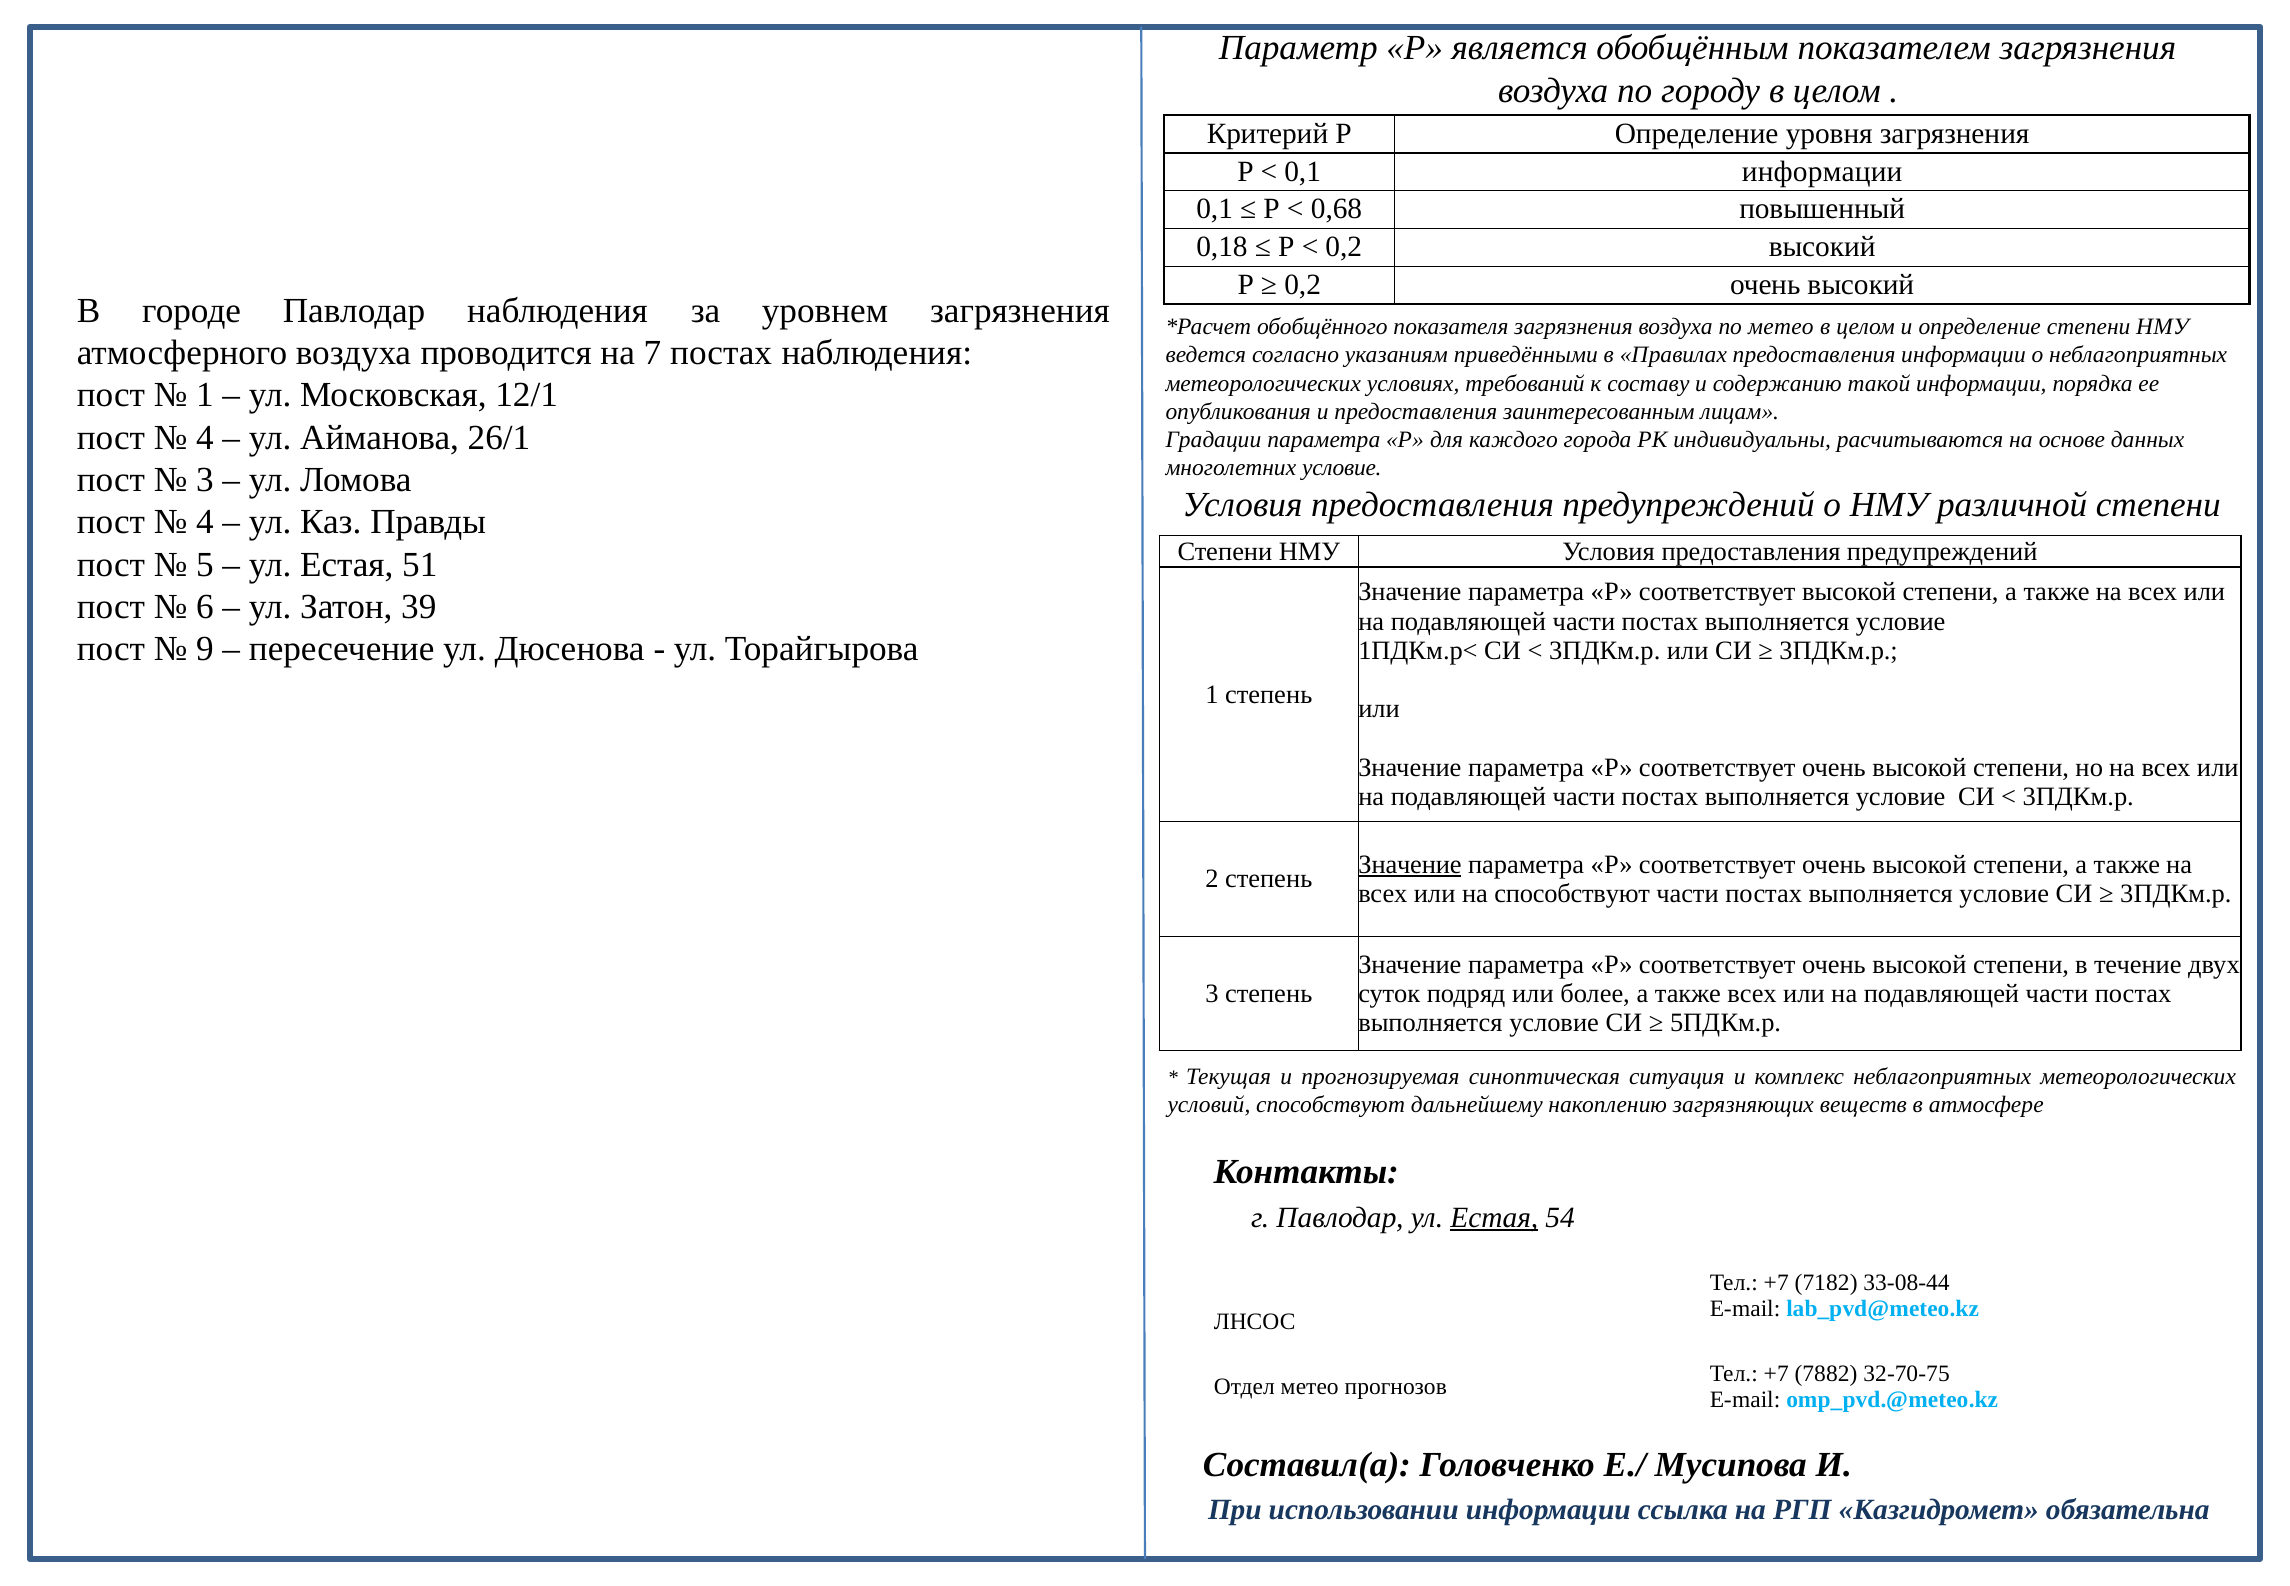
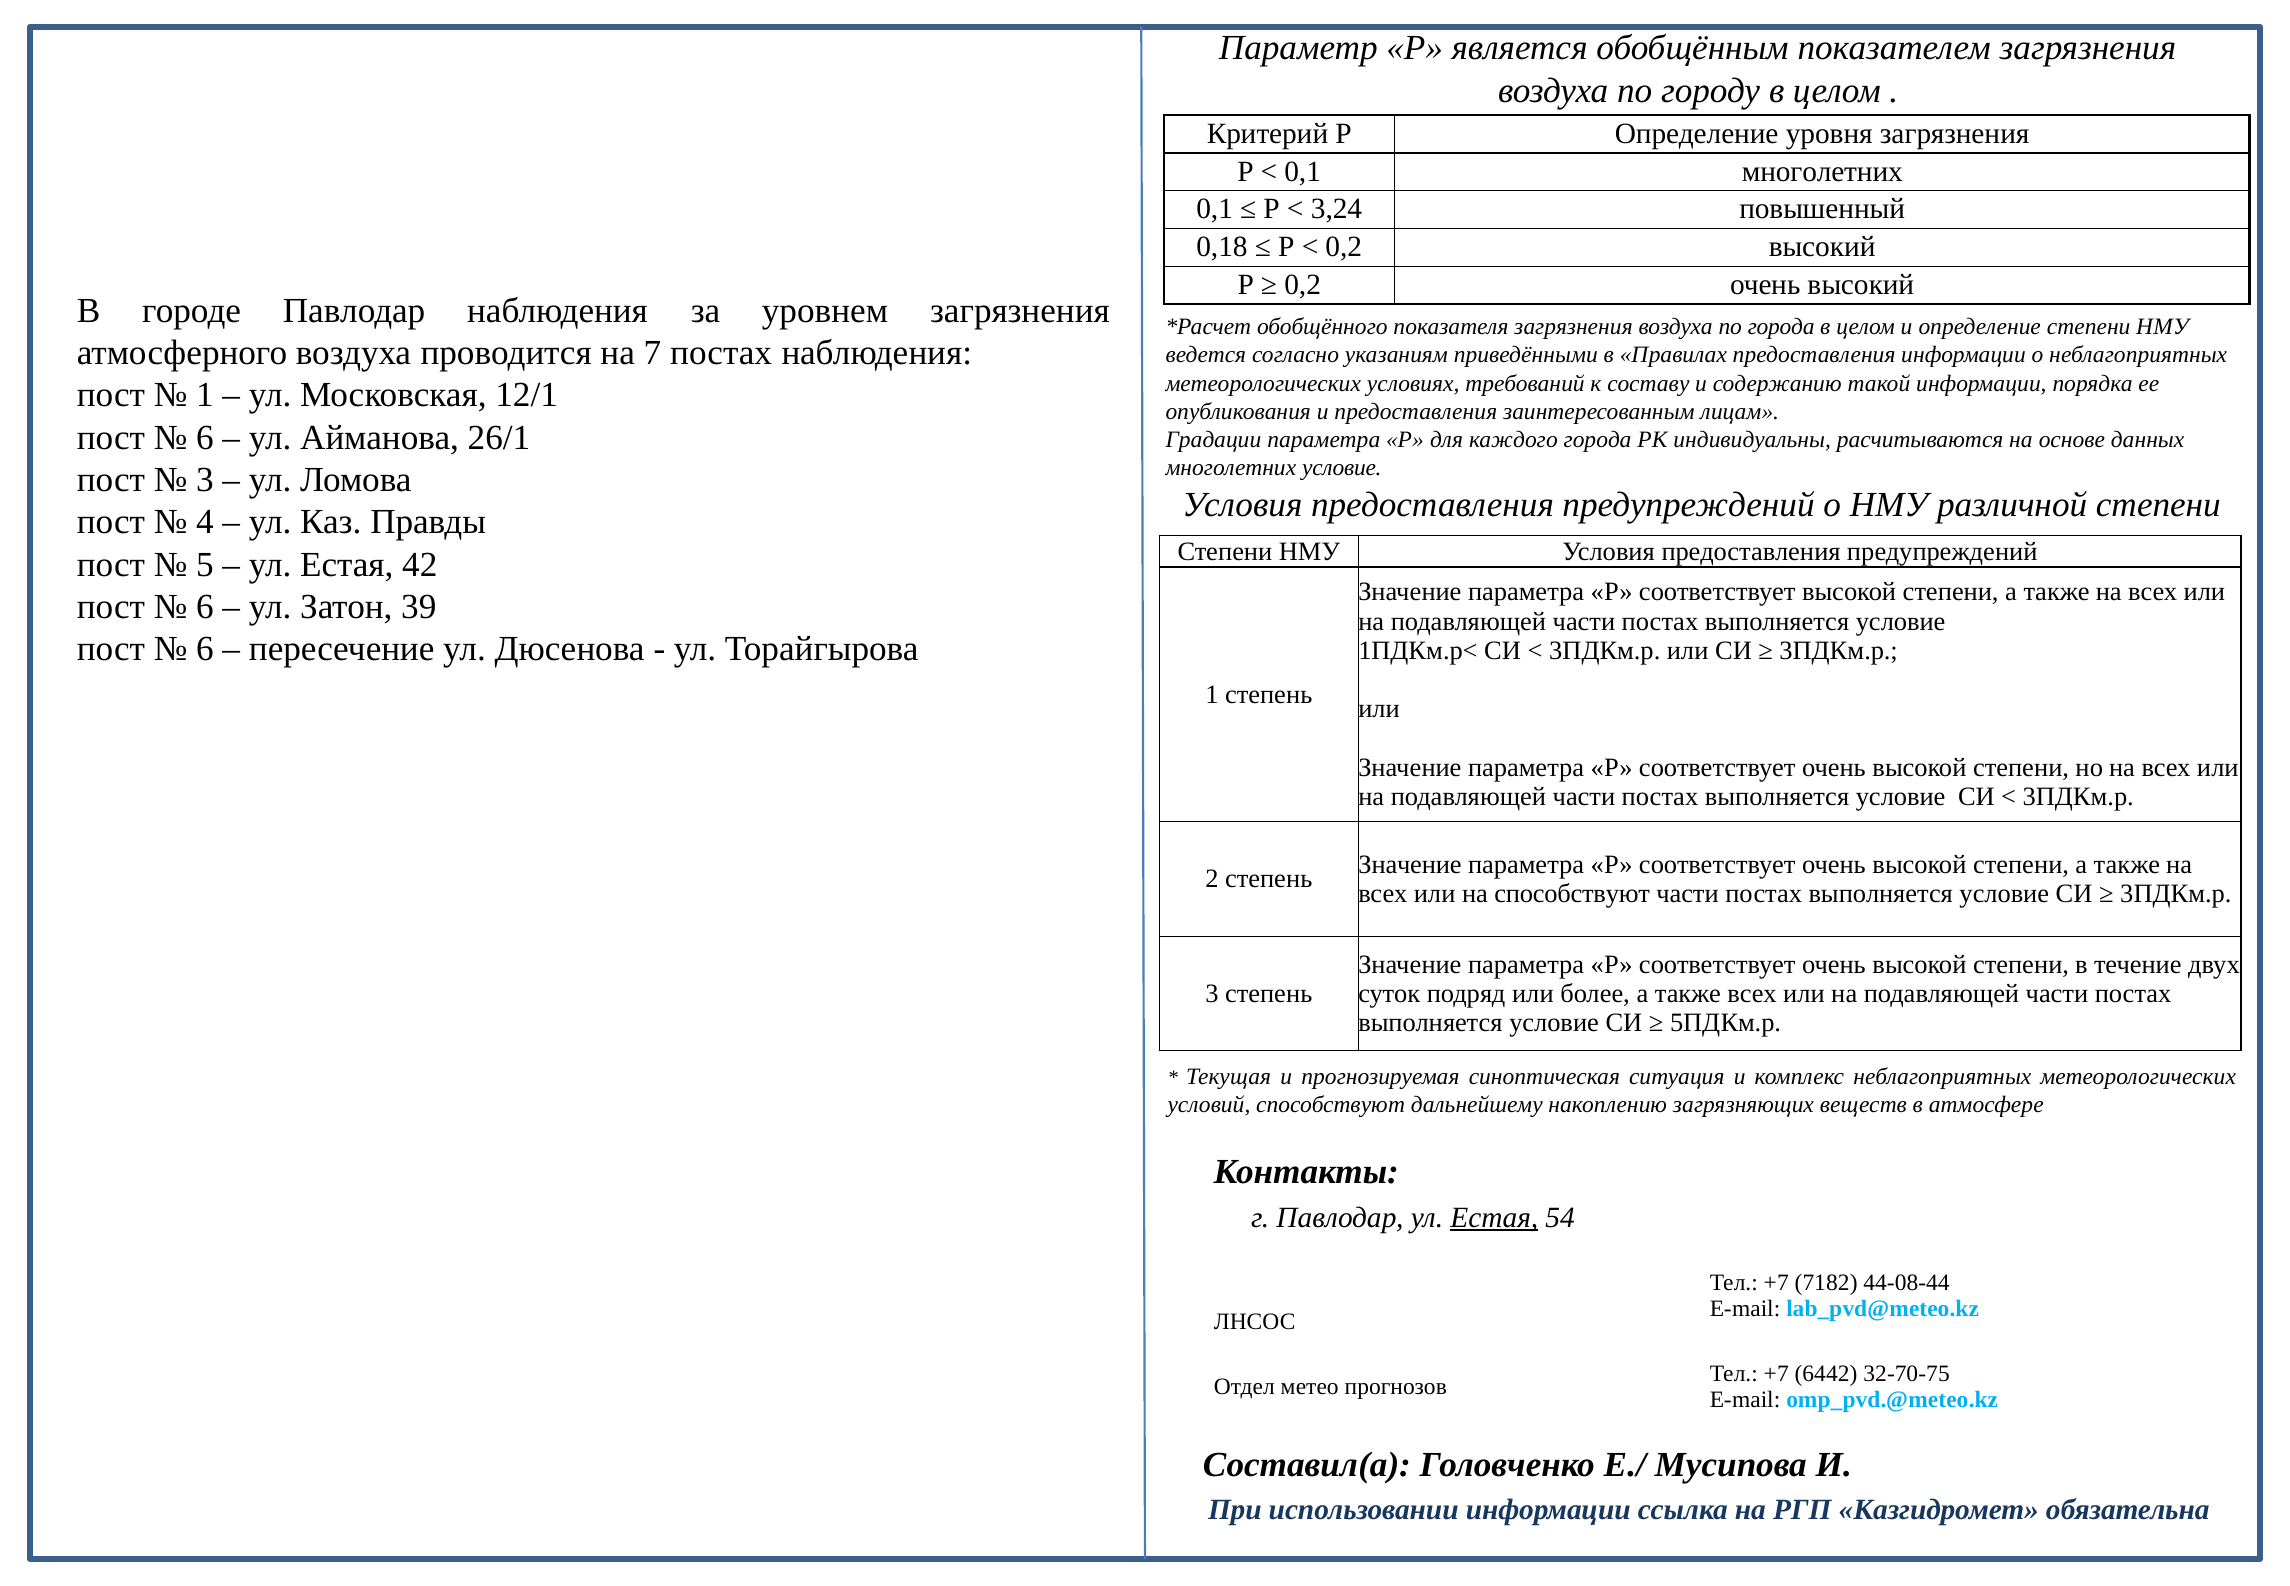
0,1 информации: информации -> многолетних
0,68: 0,68 -> 3,24
по метео: метео -> города
4 at (205, 437): 4 -> 6
51: 51 -> 42
9 at (205, 649): 9 -> 6
Значение at (1410, 864) underline: present -> none
33-08-44: 33-08-44 -> 44-08-44
7882: 7882 -> 6442
